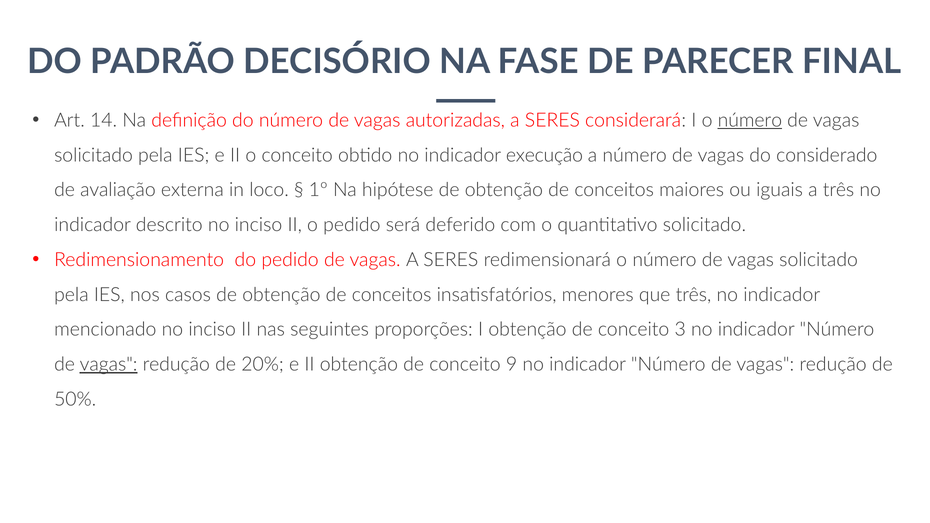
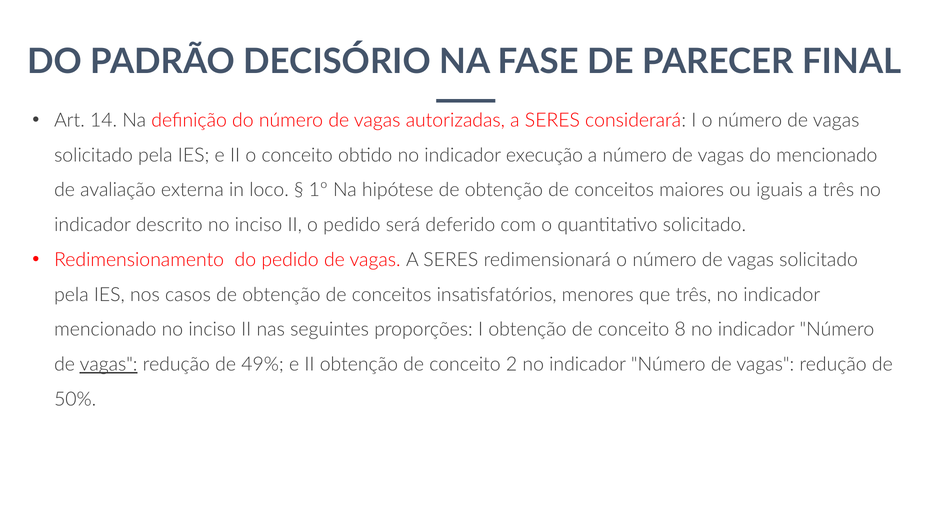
número at (750, 120) underline: present -> none
do considerado: considerado -> mencionado
3: 3 -> 8
20%: 20% -> 49%
9: 9 -> 2
